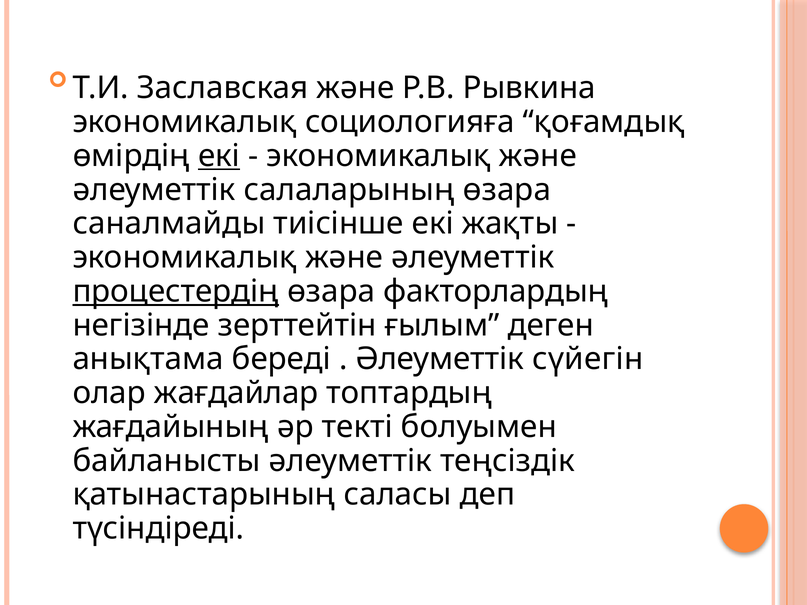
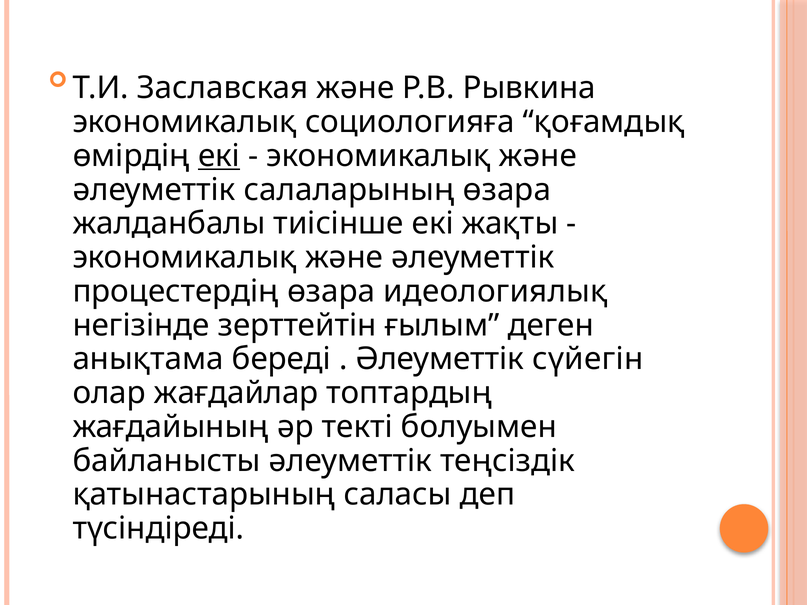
саналмайды: саналмайды -> жалданбалы
процестердің underline: present -> none
факторлардың: факторлардың -> идеологиялық
